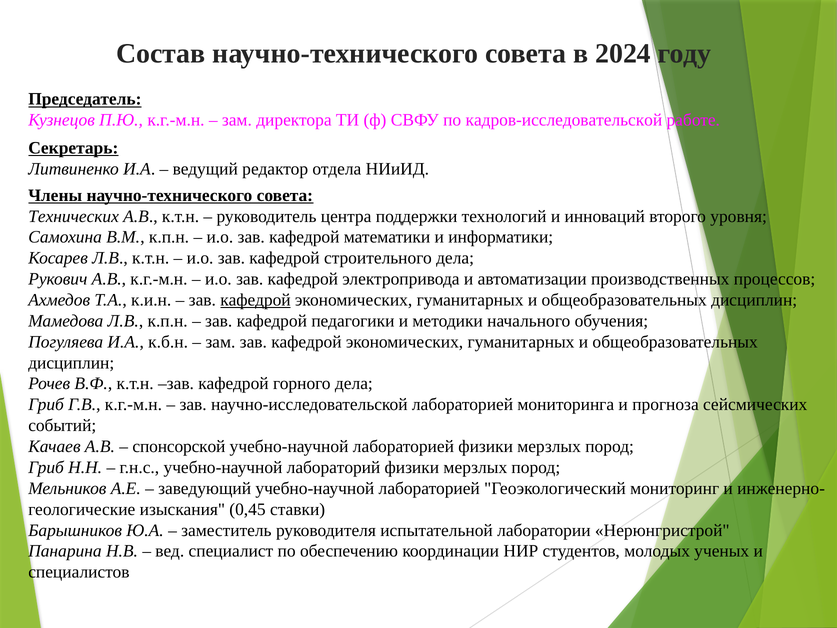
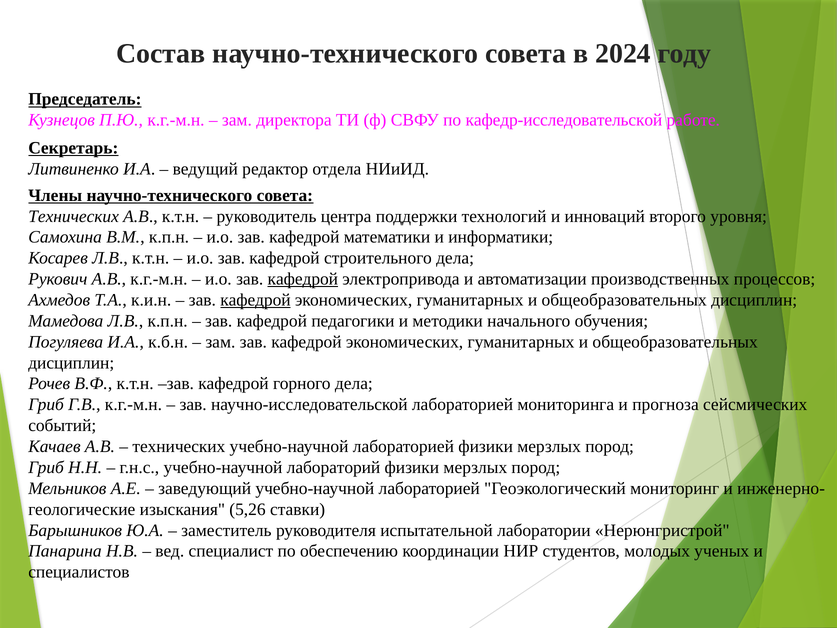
кадров-исследовательской: кадров-исследовательской -> кафедр-исследовательской
кафедрой at (303, 279) underline: none -> present
спонсорской at (179, 446): спонсорской -> технических
0,45: 0,45 -> 5,26
